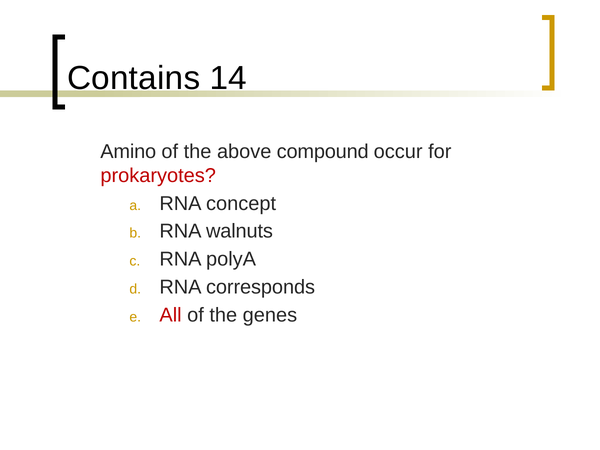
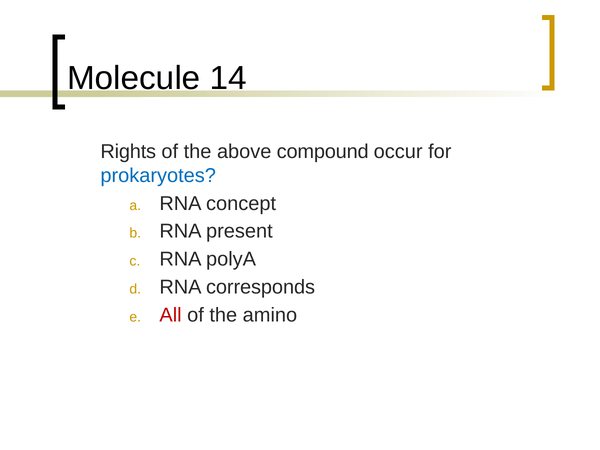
Contains: Contains -> Molecule
Amino: Amino -> Rights
prokaryotes colour: red -> blue
walnuts: walnuts -> present
genes: genes -> amino
